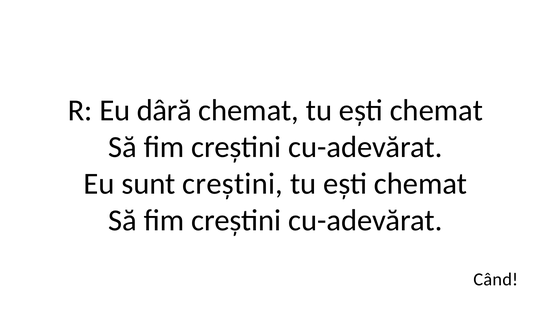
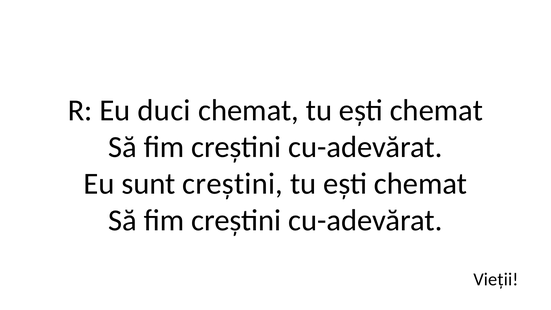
dâră: dâră -> duci
Când: Când -> Vieții
